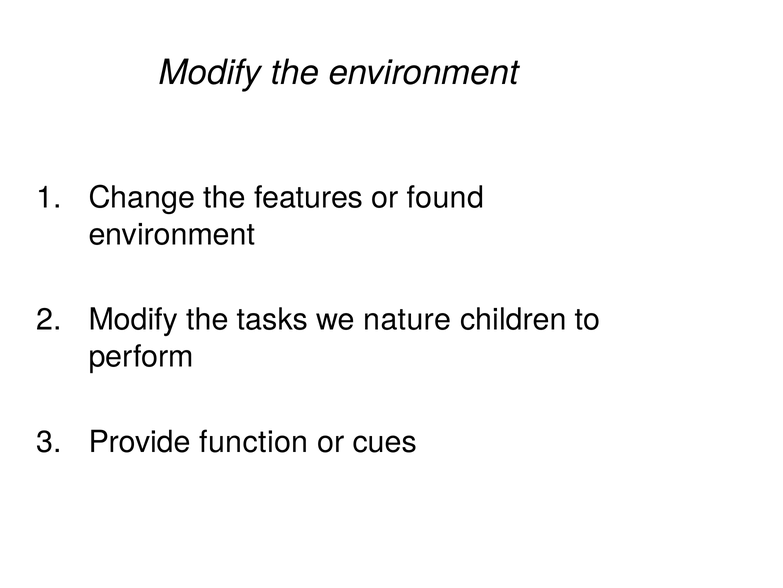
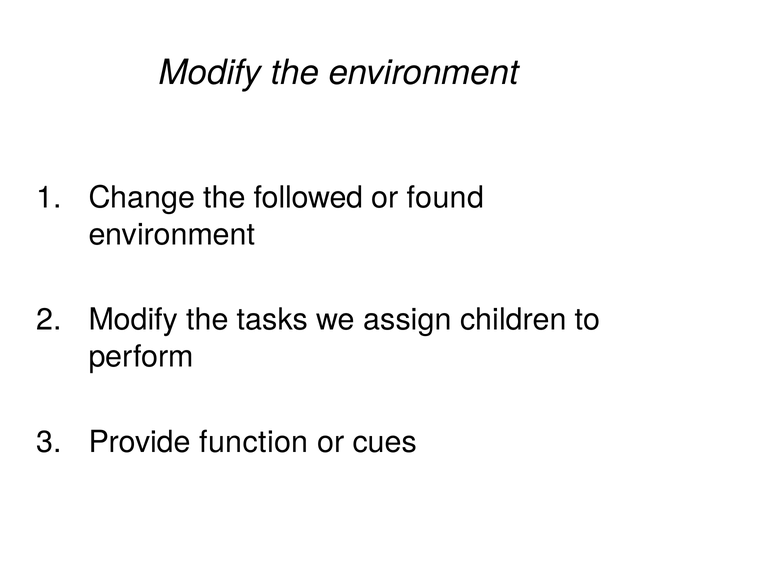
features: features -> followed
nature: nature -> assign
